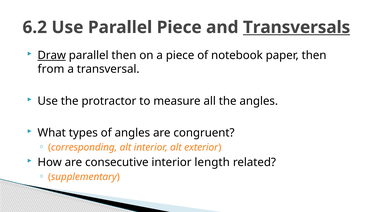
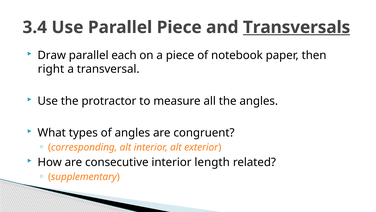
6.2: 6.2 -> 3.4
Draw underline: present -> none
parallel then: then -> each
from: from -> right
